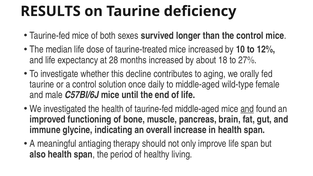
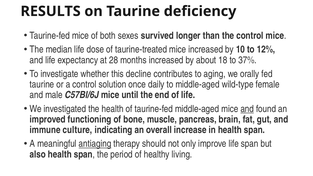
27%: 27% -> 37%
glycine: glycine -> culture
antiaging underline: none -> present
